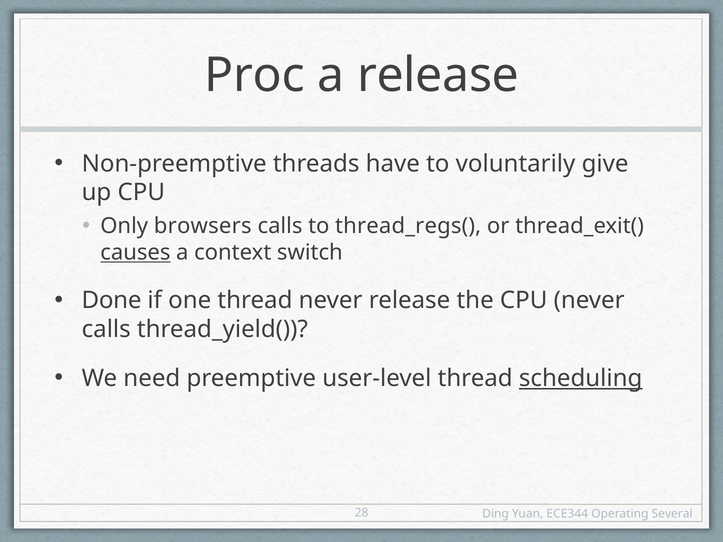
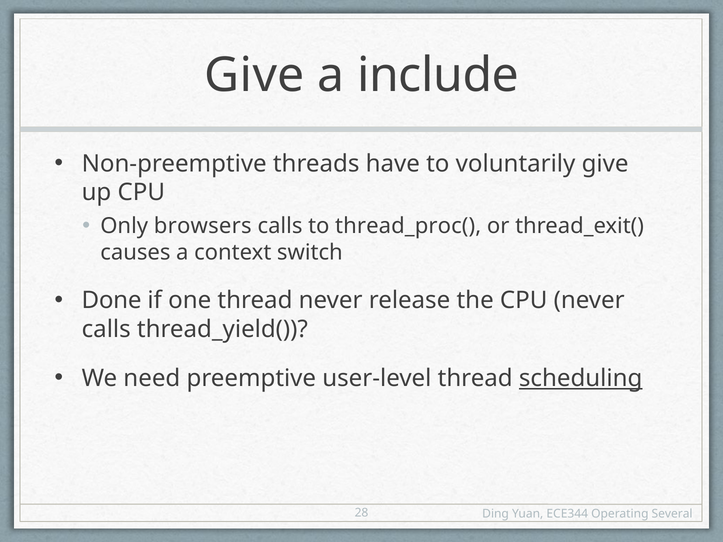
Proc at (255, 76): Proc -> Give
a release: release -> include
thread_regs(: thread_regs( -> thread_proc(
causes underline: present -> none
